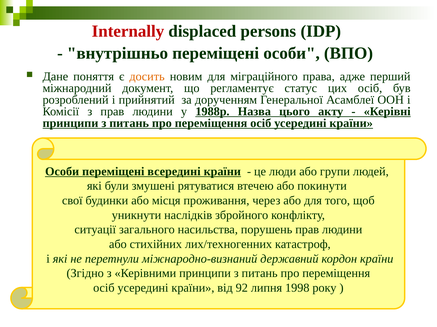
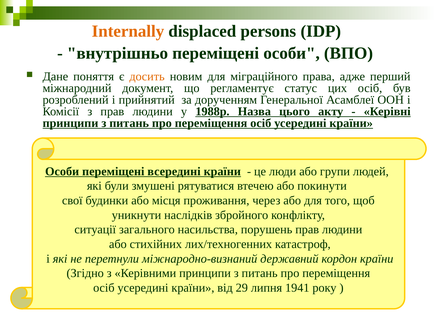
Internally colour: red -> orange
92: 92 -> 29
1998: 1998 -> 1941
